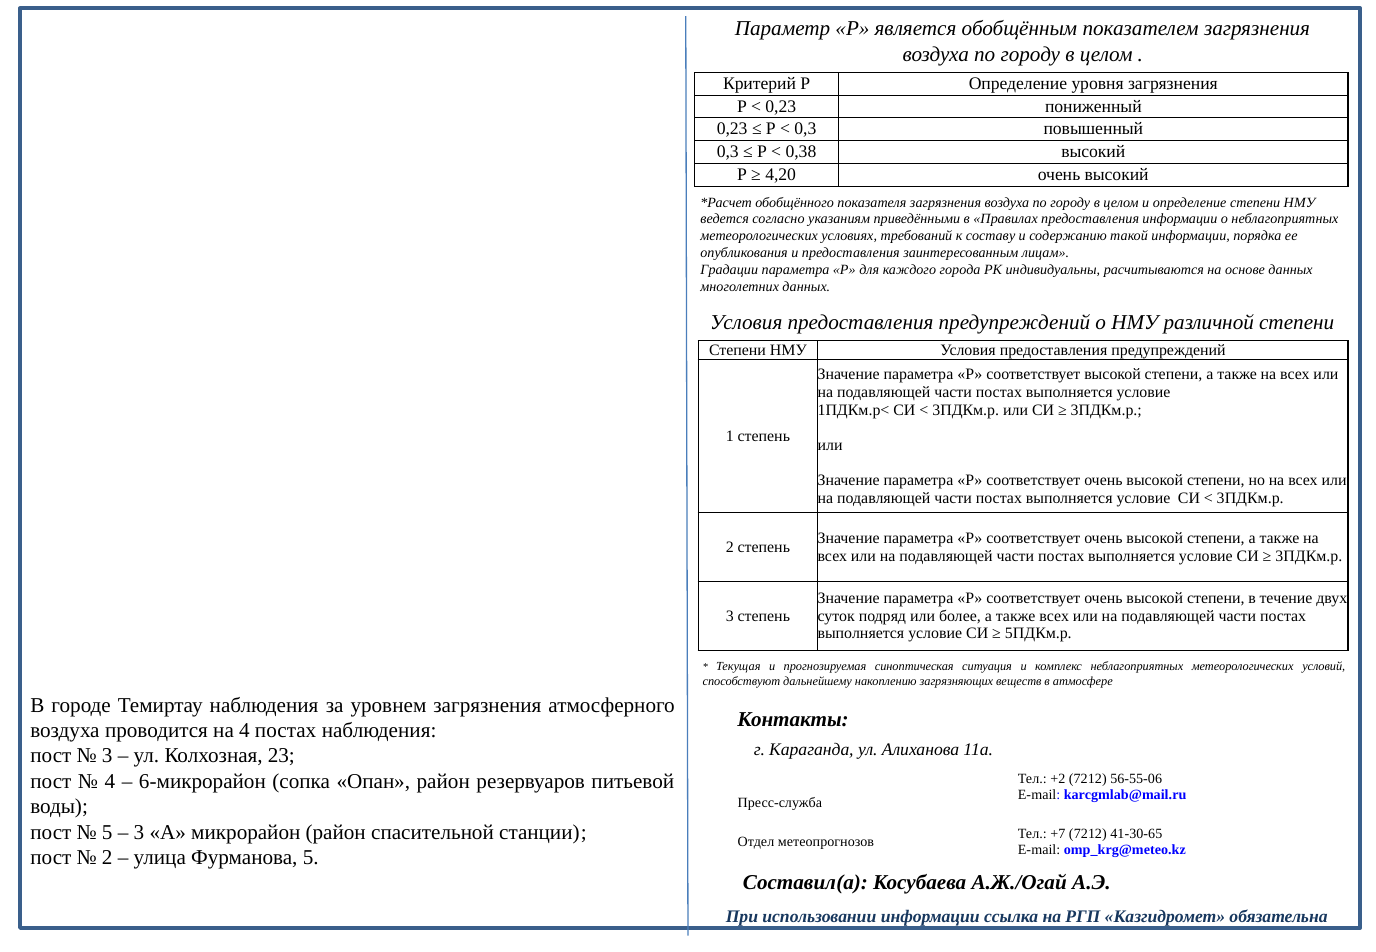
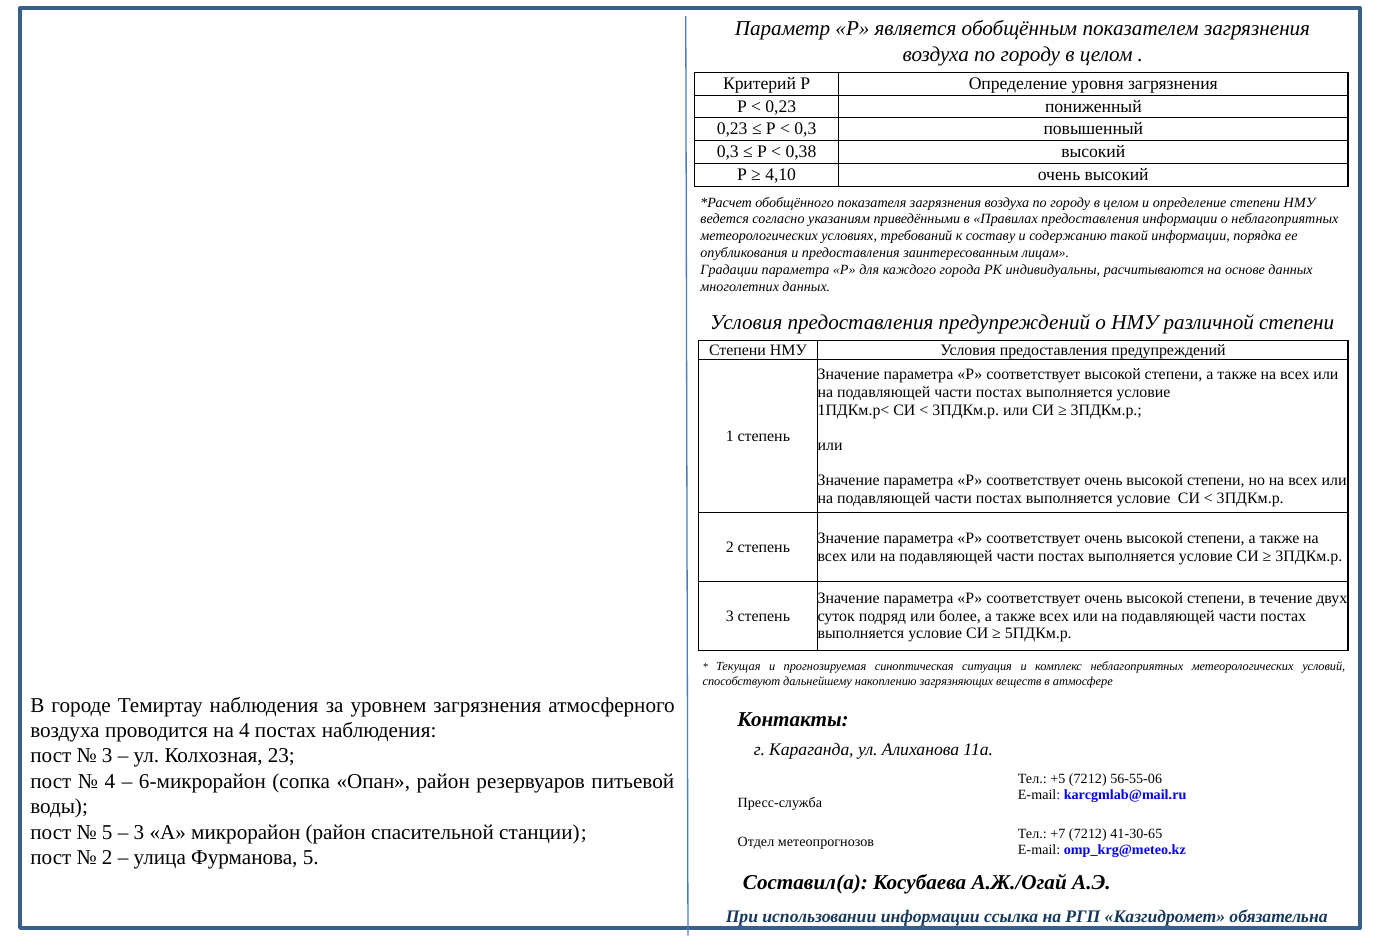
4,20: 4,20 -> 4,10
+2: +2 -> +5
